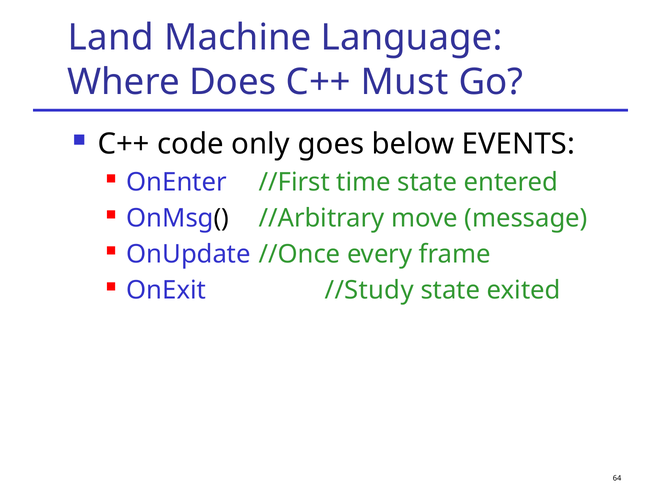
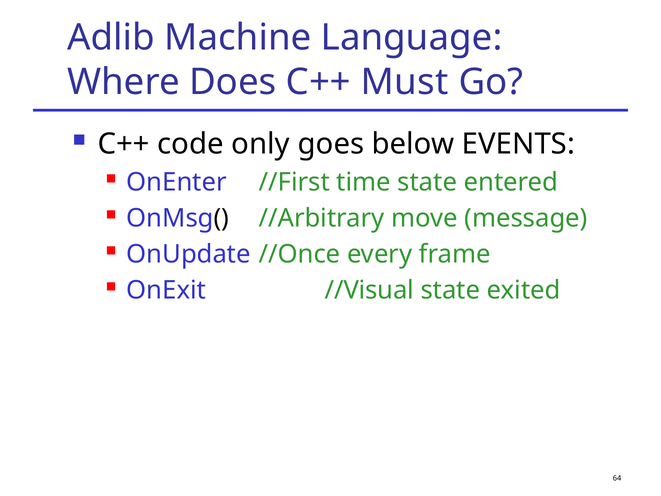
Land: Land -> Adlib
//Study: //Study -> //Visual
